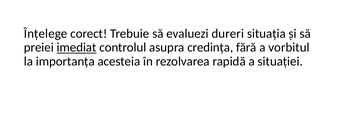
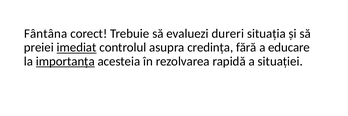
Înțelege: Înțelege -> Fântâna
vorbitul: vorbitul -> educare
importanța underline: none -> present
